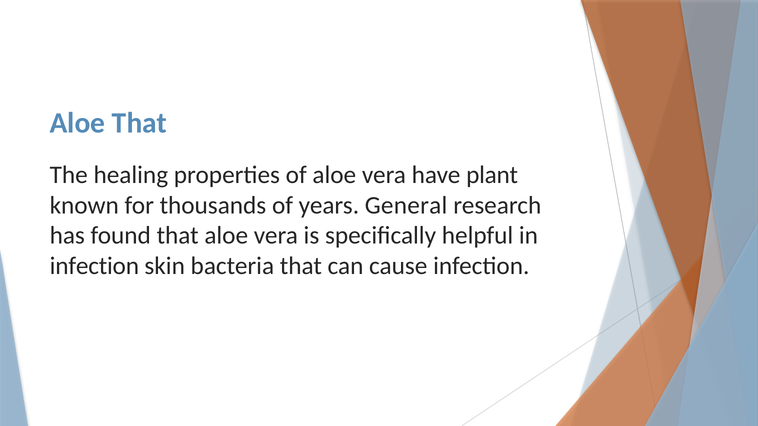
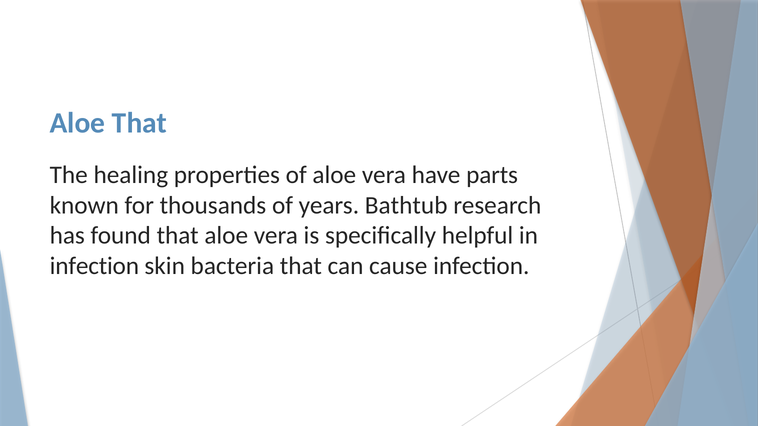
plant: plant -> parts
General: General -> Bathtub
